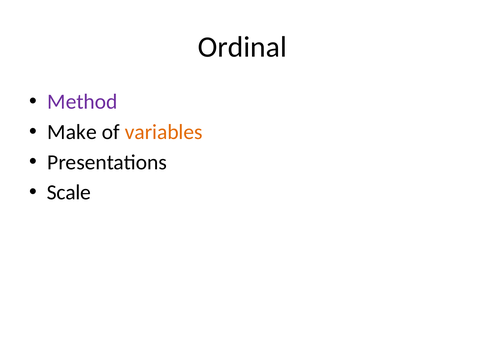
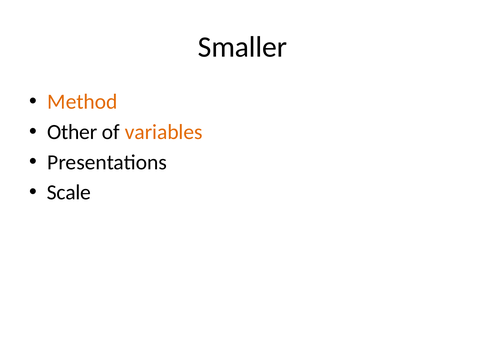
Ordinal: Ordinal -> Smaller
Method colour: purple -> orange
Make: Make -> Other
